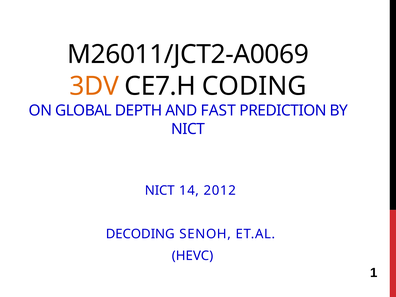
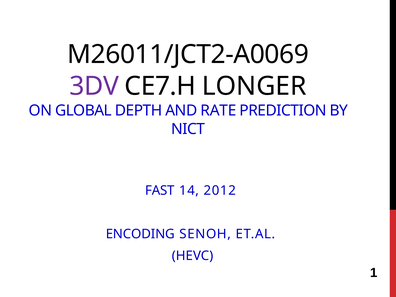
3DV colour: orange -> purple
CODING: CODING -> LONGER
FAST: FAST -> RATE
NICT at (160, 191): NICT -> FAST
DECODING: DECODING -> ENCODING
